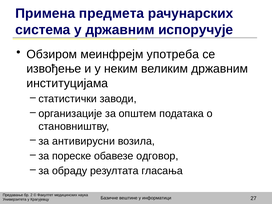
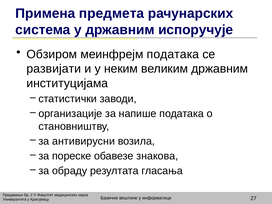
меинфрејм употреба: употреба -> података
извођење: извођење -> развијати
општем: општем -> напише
одговор: одговор -> знакова
